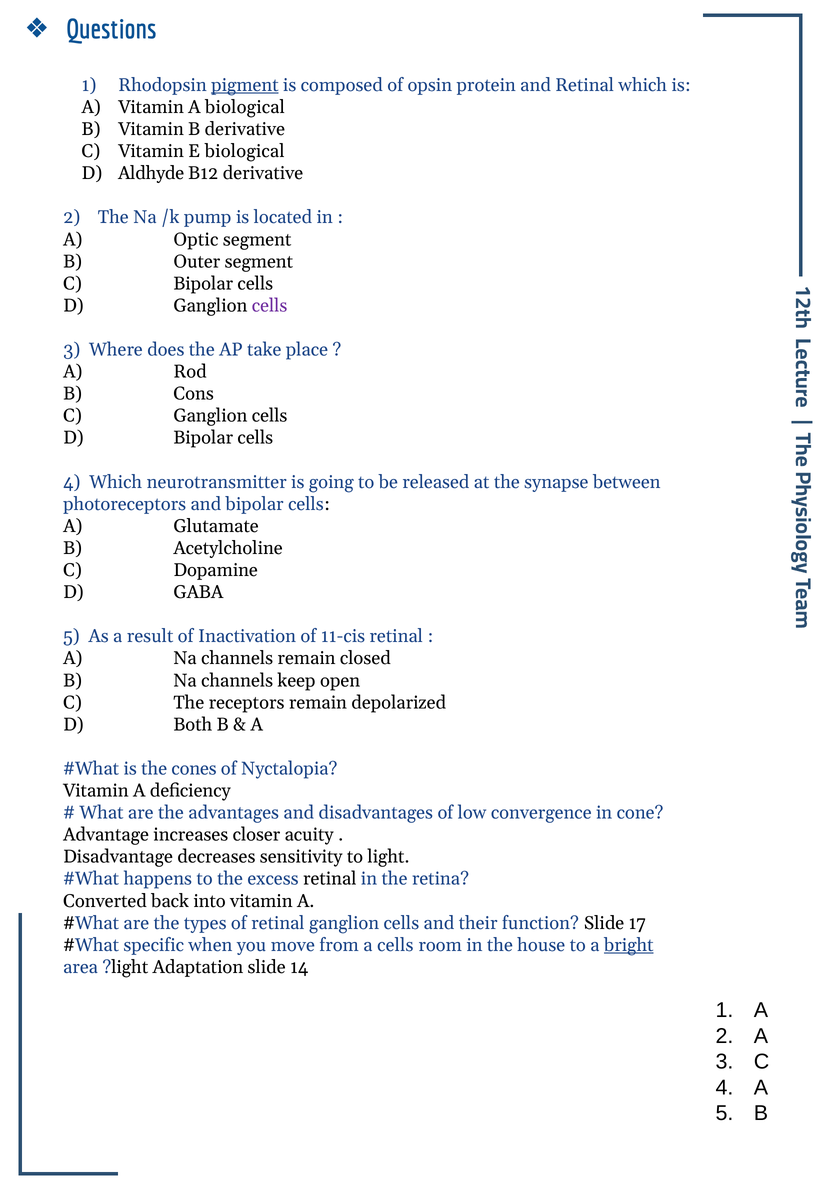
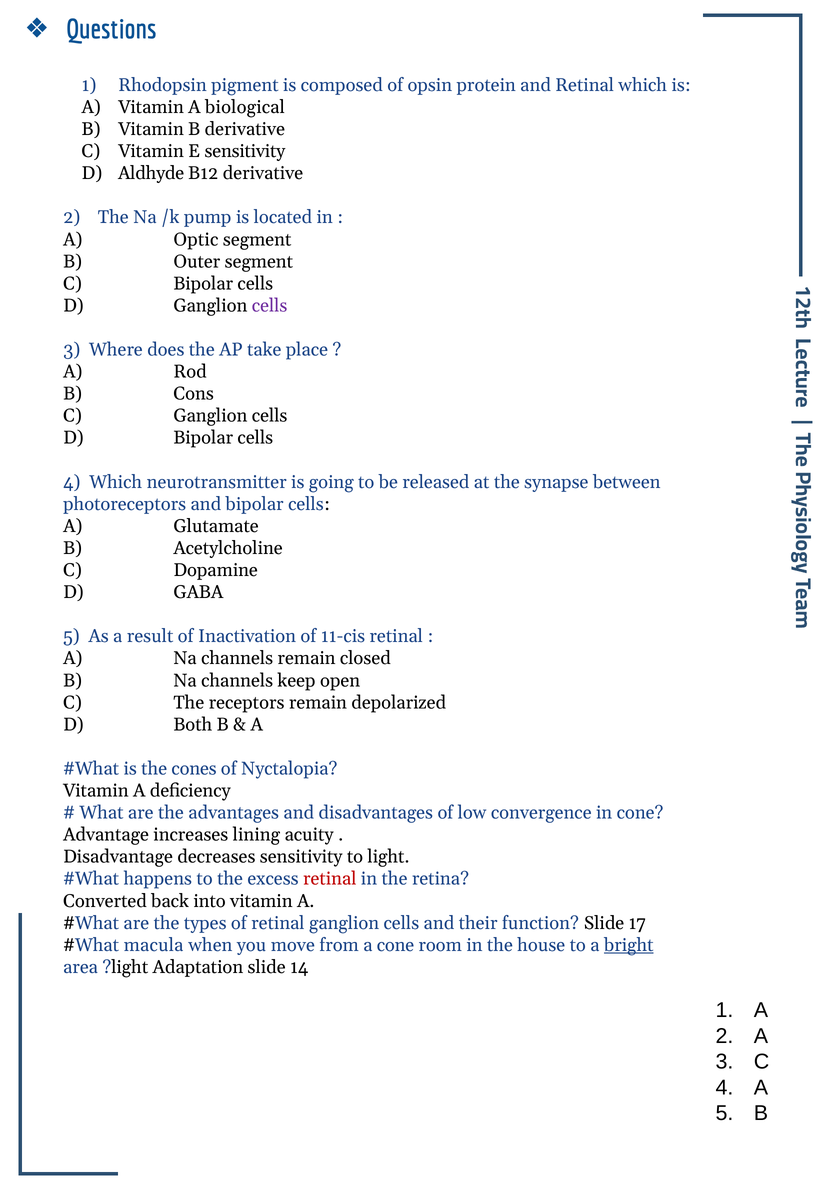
pigment underline: present -> none
E biological: biological -> sensitivity
closer: closer -> lining
retinal at (330, 879) colour: black -> red
specific: specific -> macula
a cells: cells -> cone
